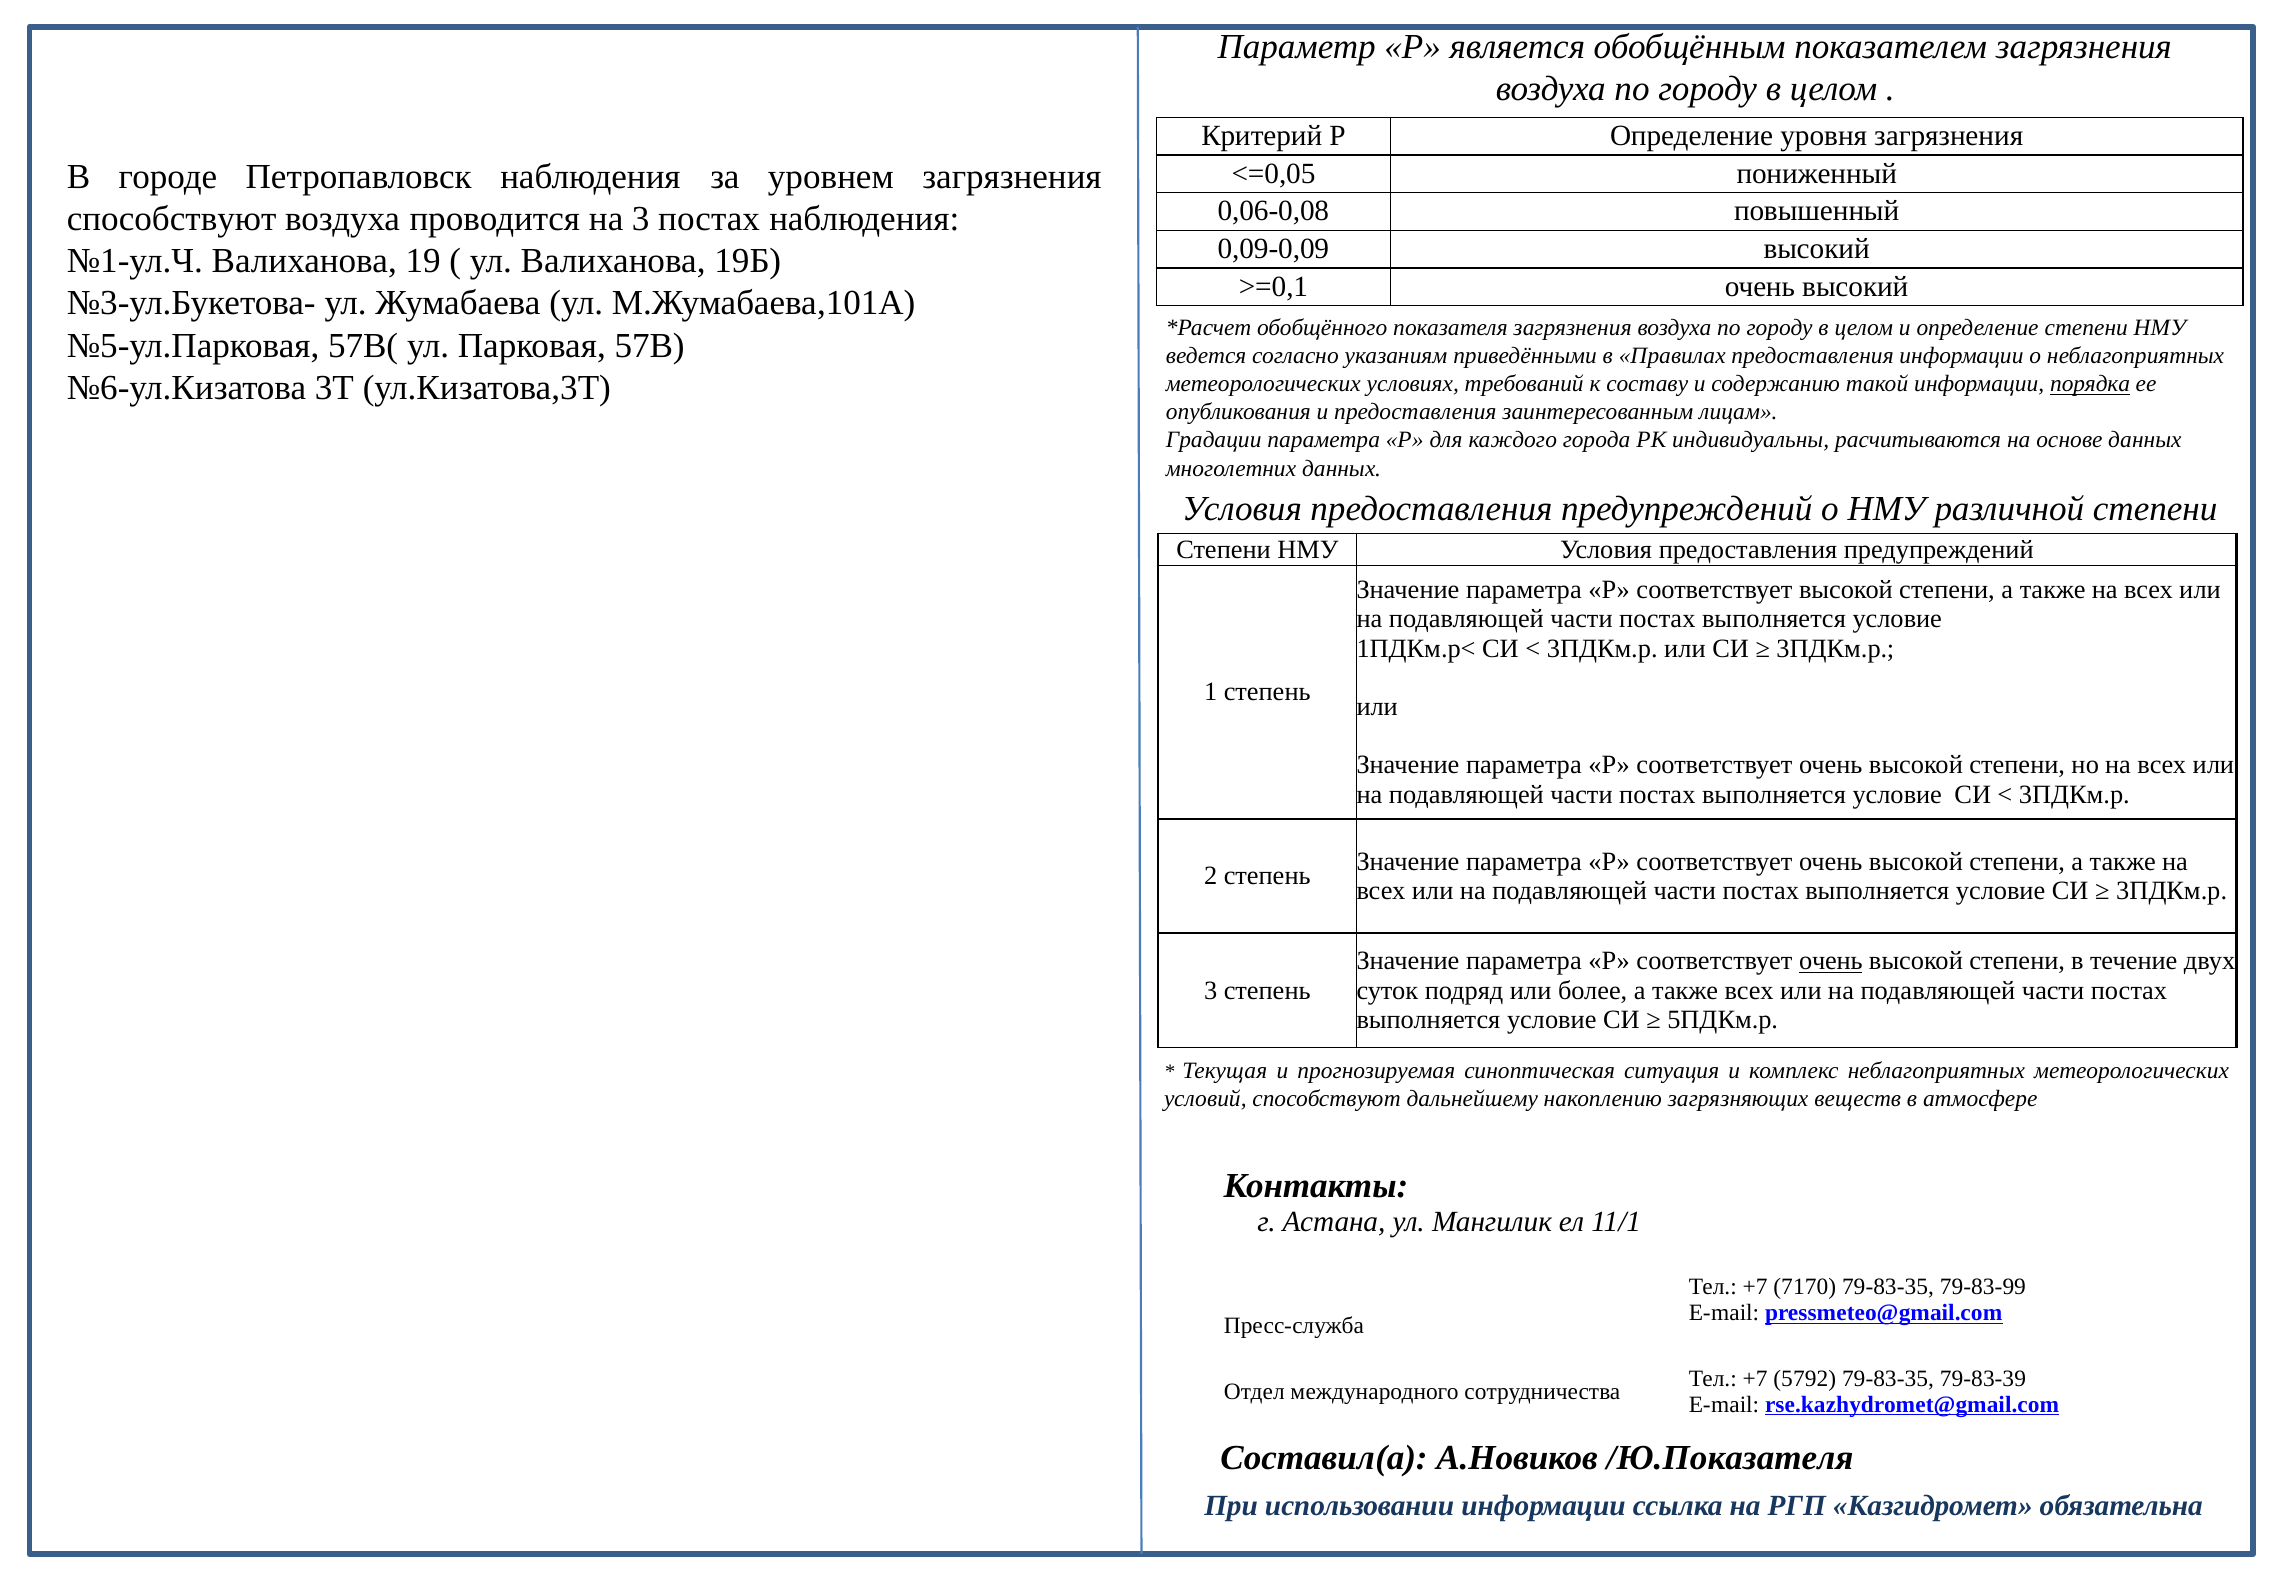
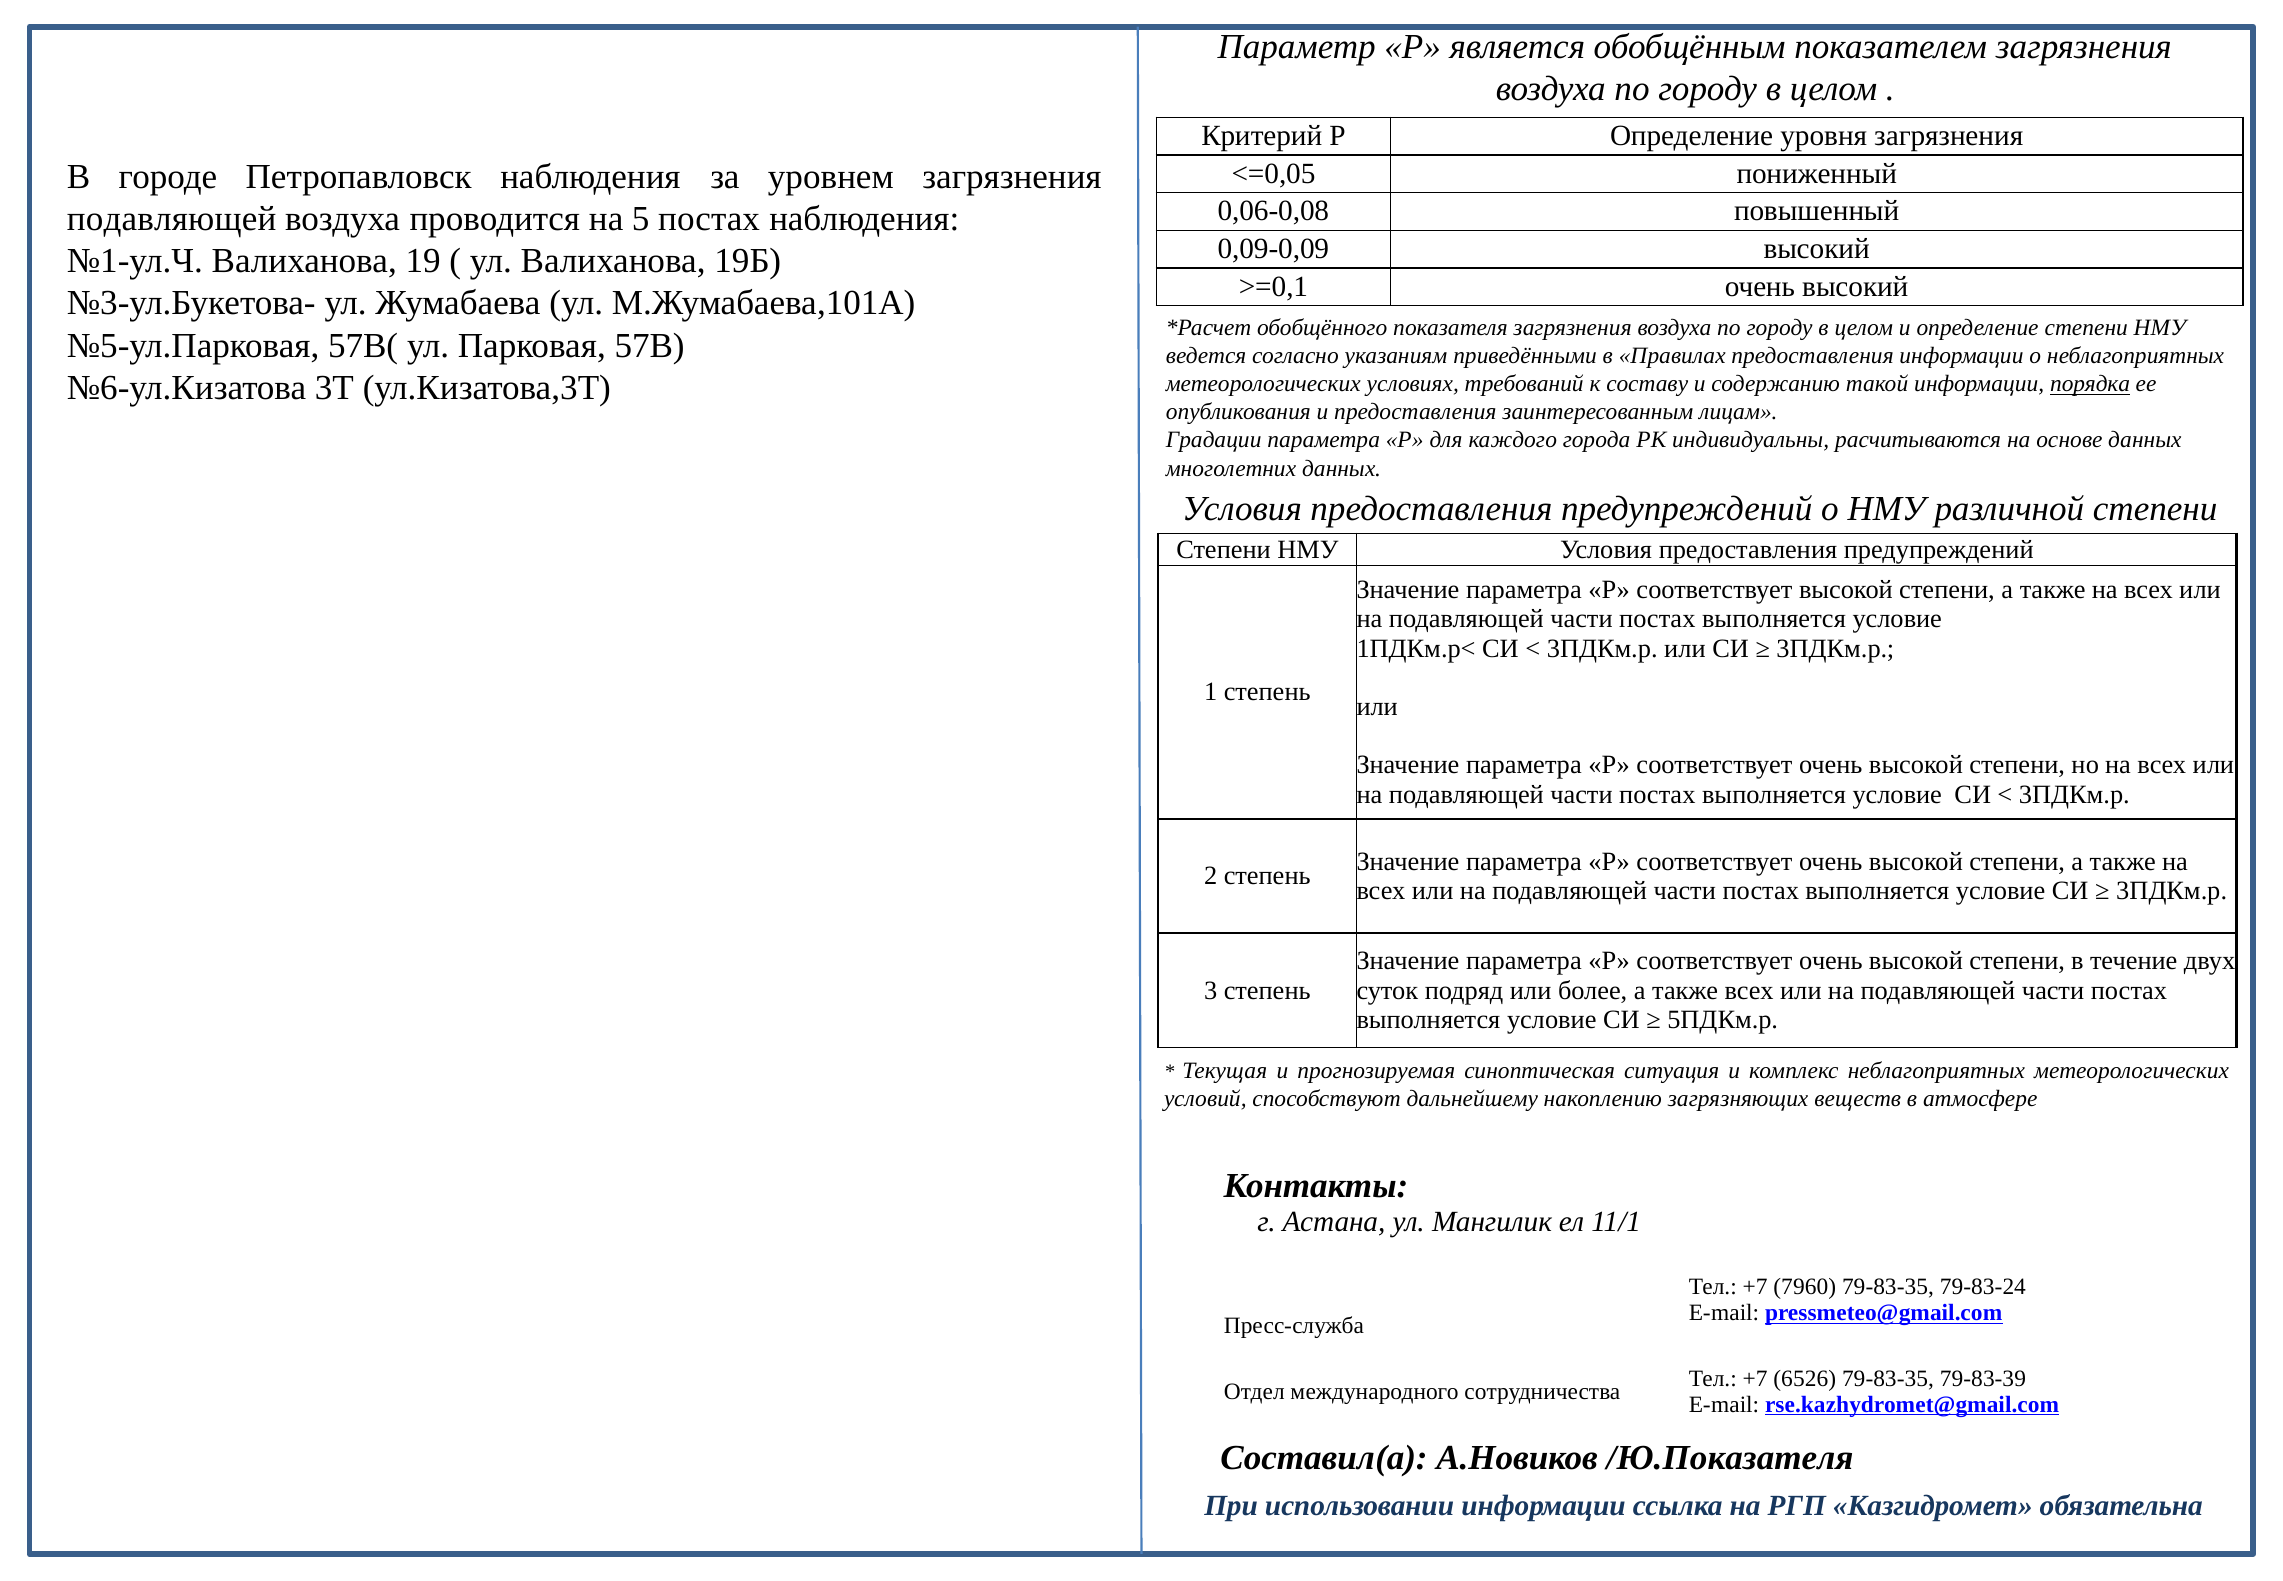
способствуют at (172, 219): способствуют -> подавляющей
на 3: 3 -> 5
очень at (1831, 961) underline: present -> none
7170: 7170 -> 7960
79-83-99: 79-83-99 -> 79-83-24
5792: 5792 -> 6526
